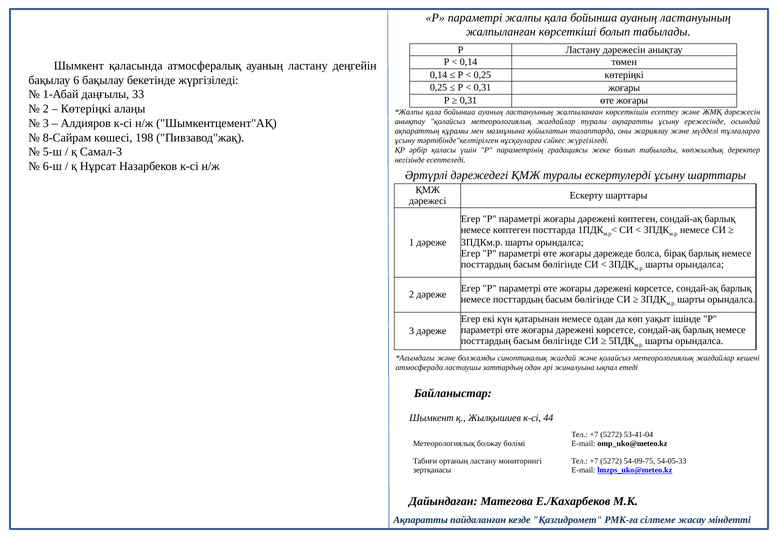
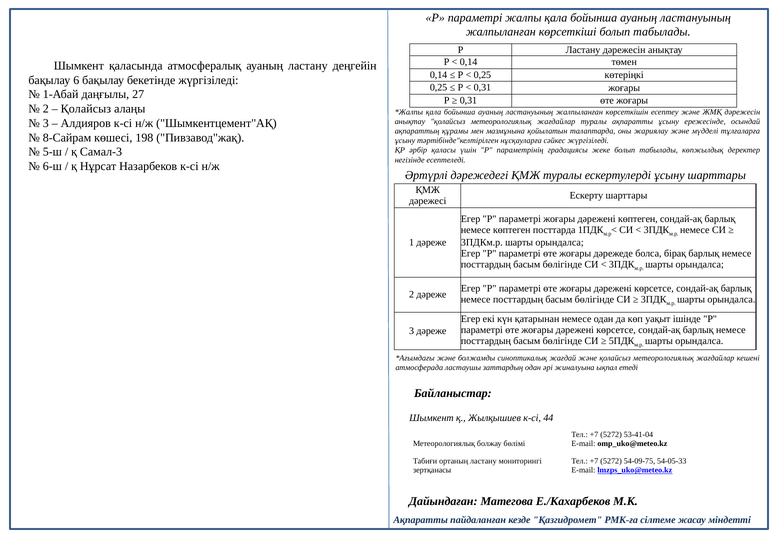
33: 33 -> 27
Көтеріңкі at (86, 109): Көтеріңкі -> Қолайсыз
